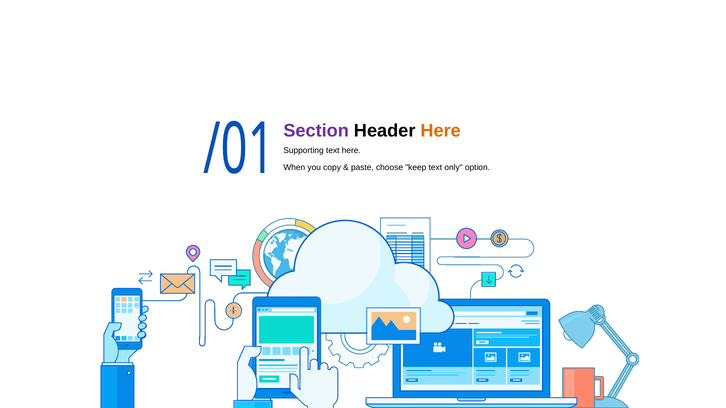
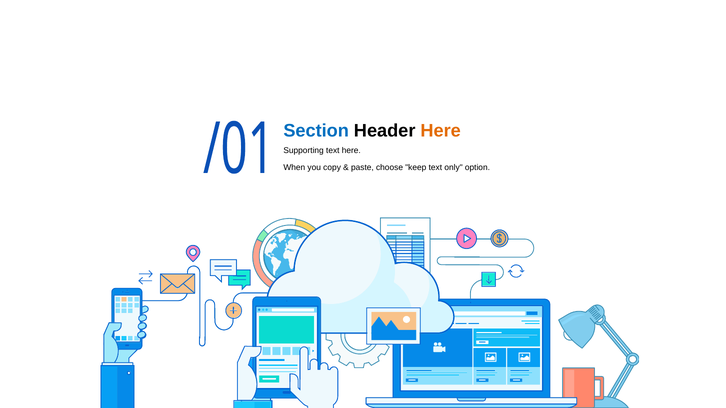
Section colour: purple -> blue
